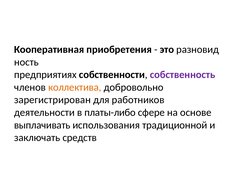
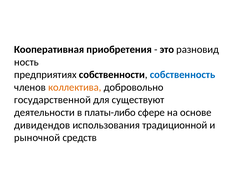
собственность colour: purple -> blue
зарегистрирован: зарегистрирован -> государственной
работников: работников -> существуют
выплачивать: выплачивать -> дивидендов
заключать: заключать -> рыночной
